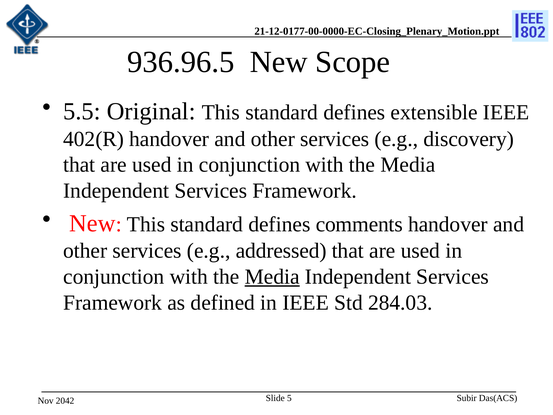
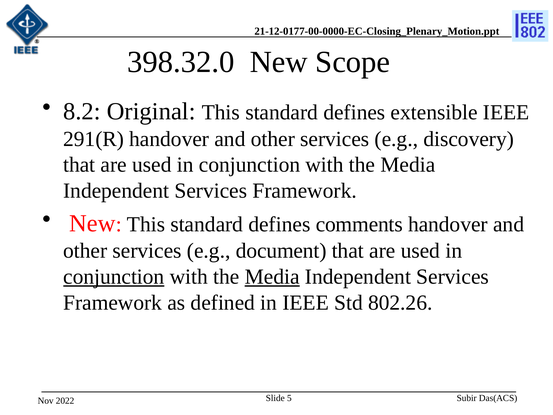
936.96.5: 936.96.5 -> 398.32.0
5.5: 5.5 -> 8.2
402(R: 402(R -> 291(R
addressed: addressed -> document
conjunction at (114, 277) underline: none -> present
284.03: 284.03 -> 802.26
2042: 2042 -> 2022
